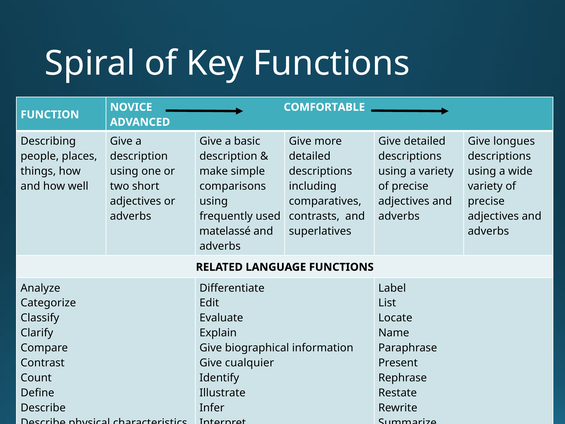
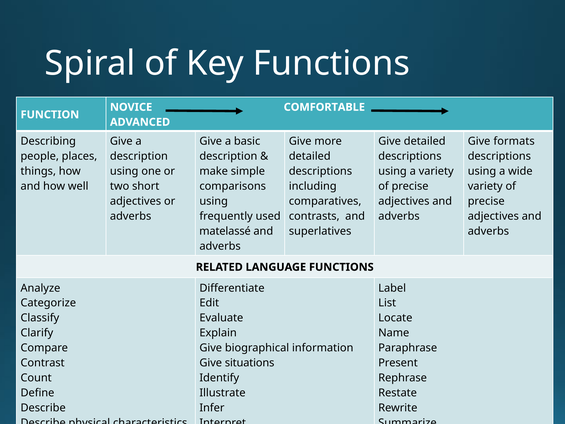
longues: longues -> formats
cualquier: cualquier -> situations
